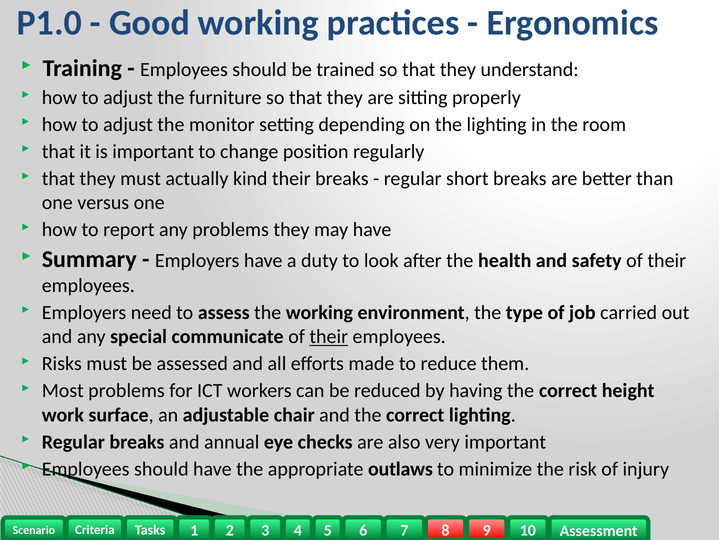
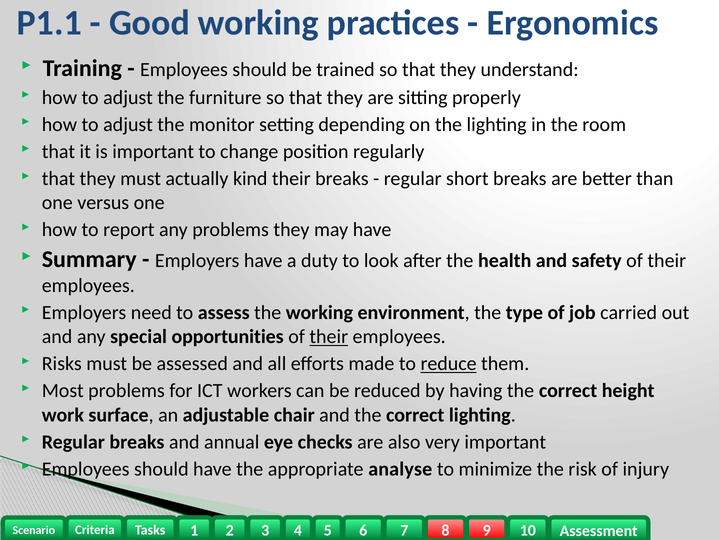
P1.0: P1.0 -> P1.1
communicate: communicate -> opportunities
reduce underline: none -> present
outlaws: outlaws -> analyse
